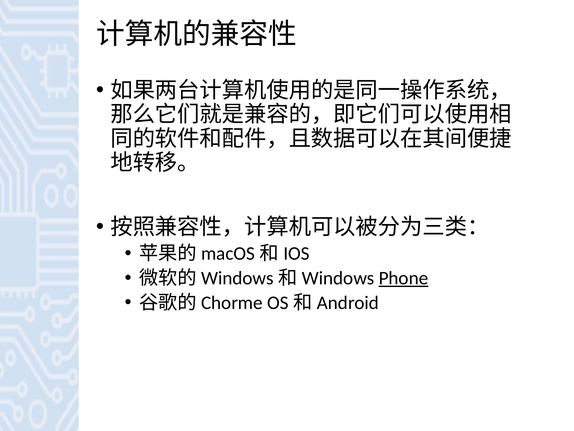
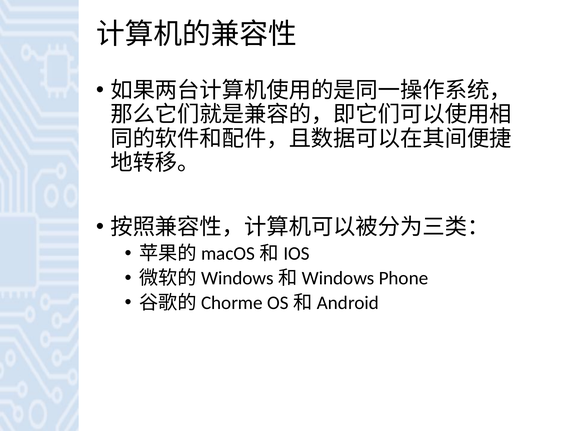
Phone underline: present -> none
